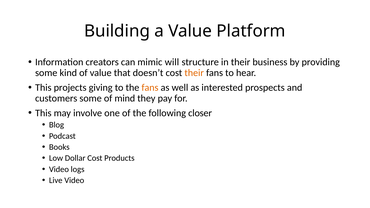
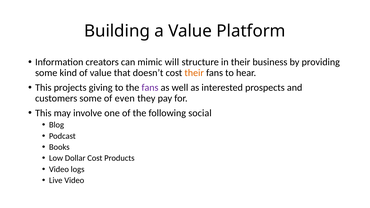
fans at (150, 88) colour: orange -> purple
mind: mind -> even
closer: closer -> social
